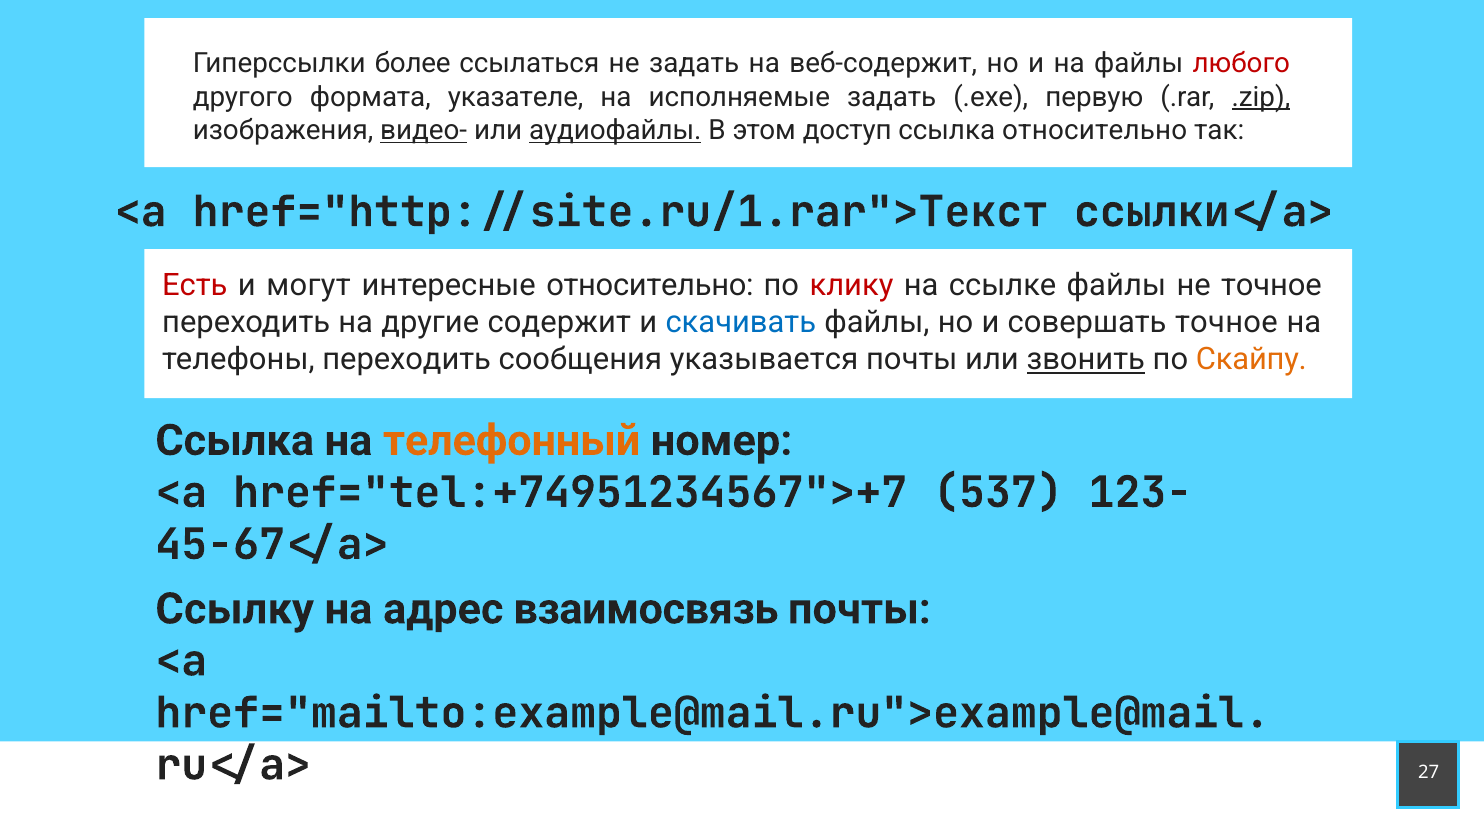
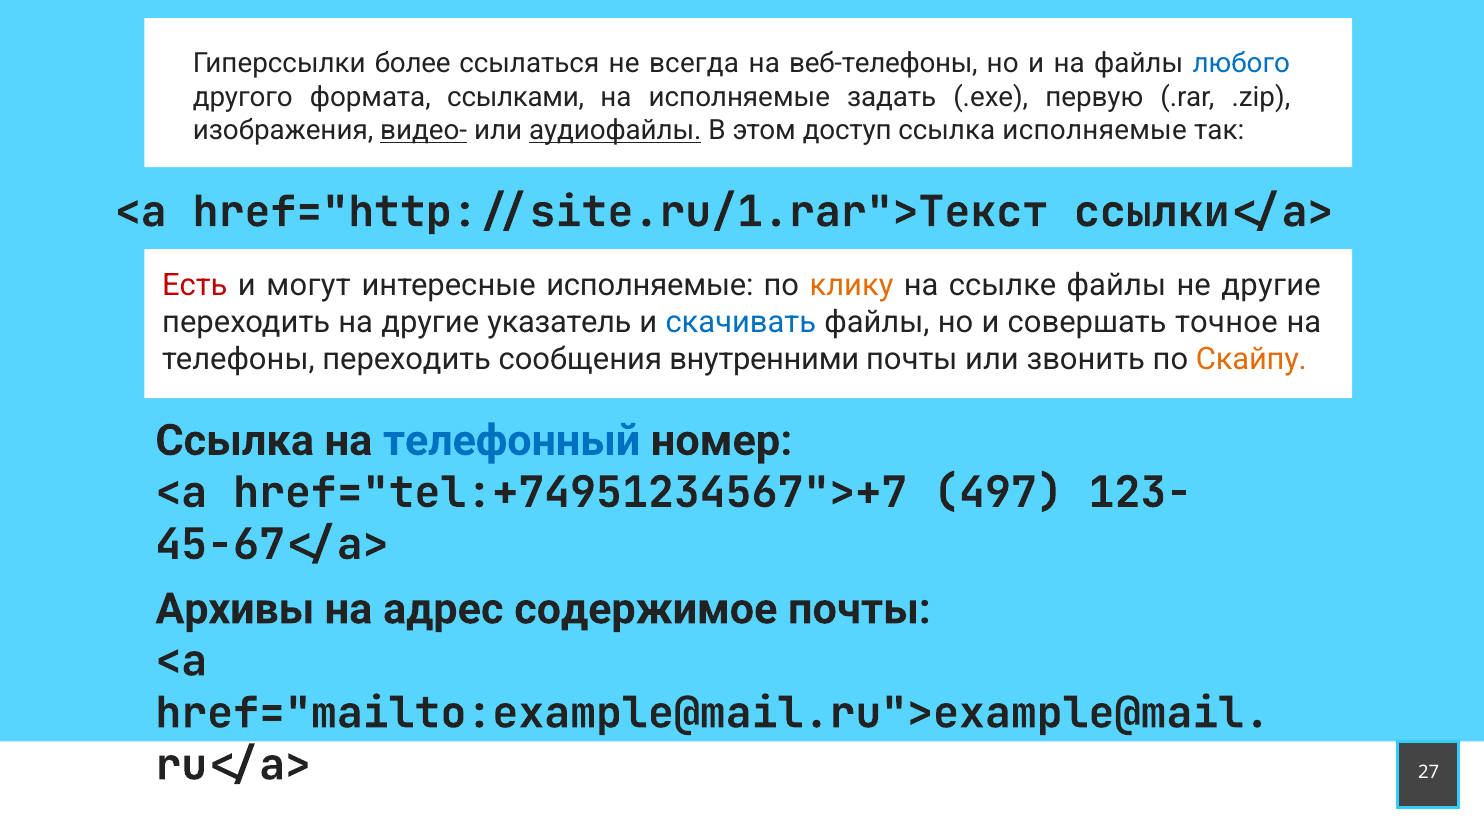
не задать: задать -> всегда
веб-содержит: веб-содержит -> веб-телефоны
любого colour: red -> blue
указателе: указателе -> ссылками
.zip underline: present -> none
ссылка относительно: относительно -> исполняемые
интересные относительно: относительно -> исполняемые
клику colour: red -> orange
не точное: точное -> другие
содержит: содержит -> указатель
указывается: указывается -> внутренними
звонить underline: present -> none
телефонный colour: orange -> blue
537: 537 -> 497
Ссылку: Ссылку -> Архивы
взаимосвязь: взаимосвязь -> содержимое
